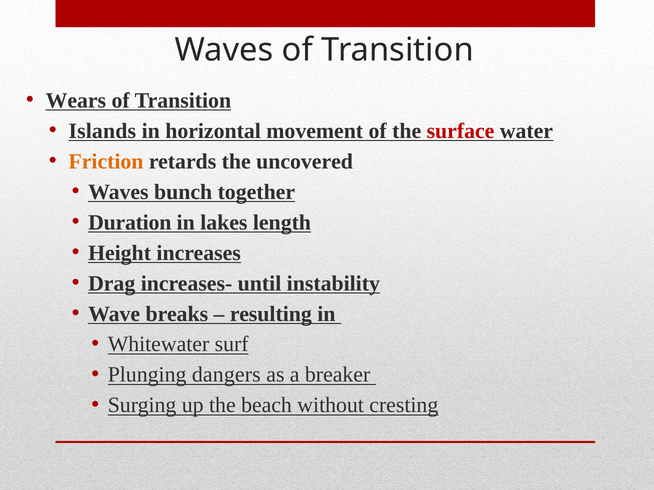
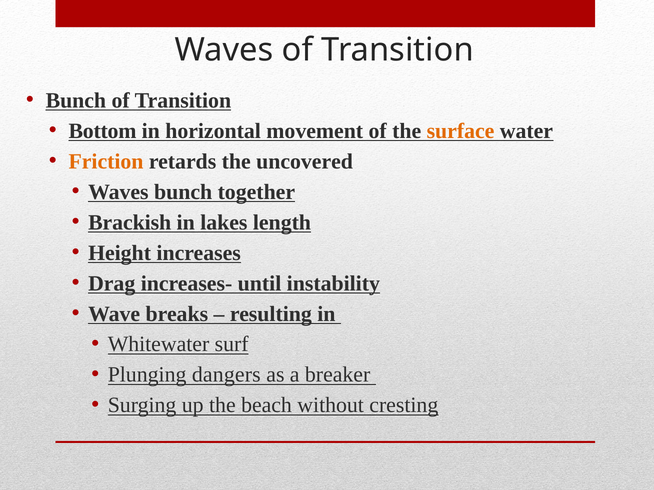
Wears at (76, 101): Wears -> Bunch
Islands: Islands -> Bottom
surface colour: red -> orange
Duration: Duration -> Brackish
